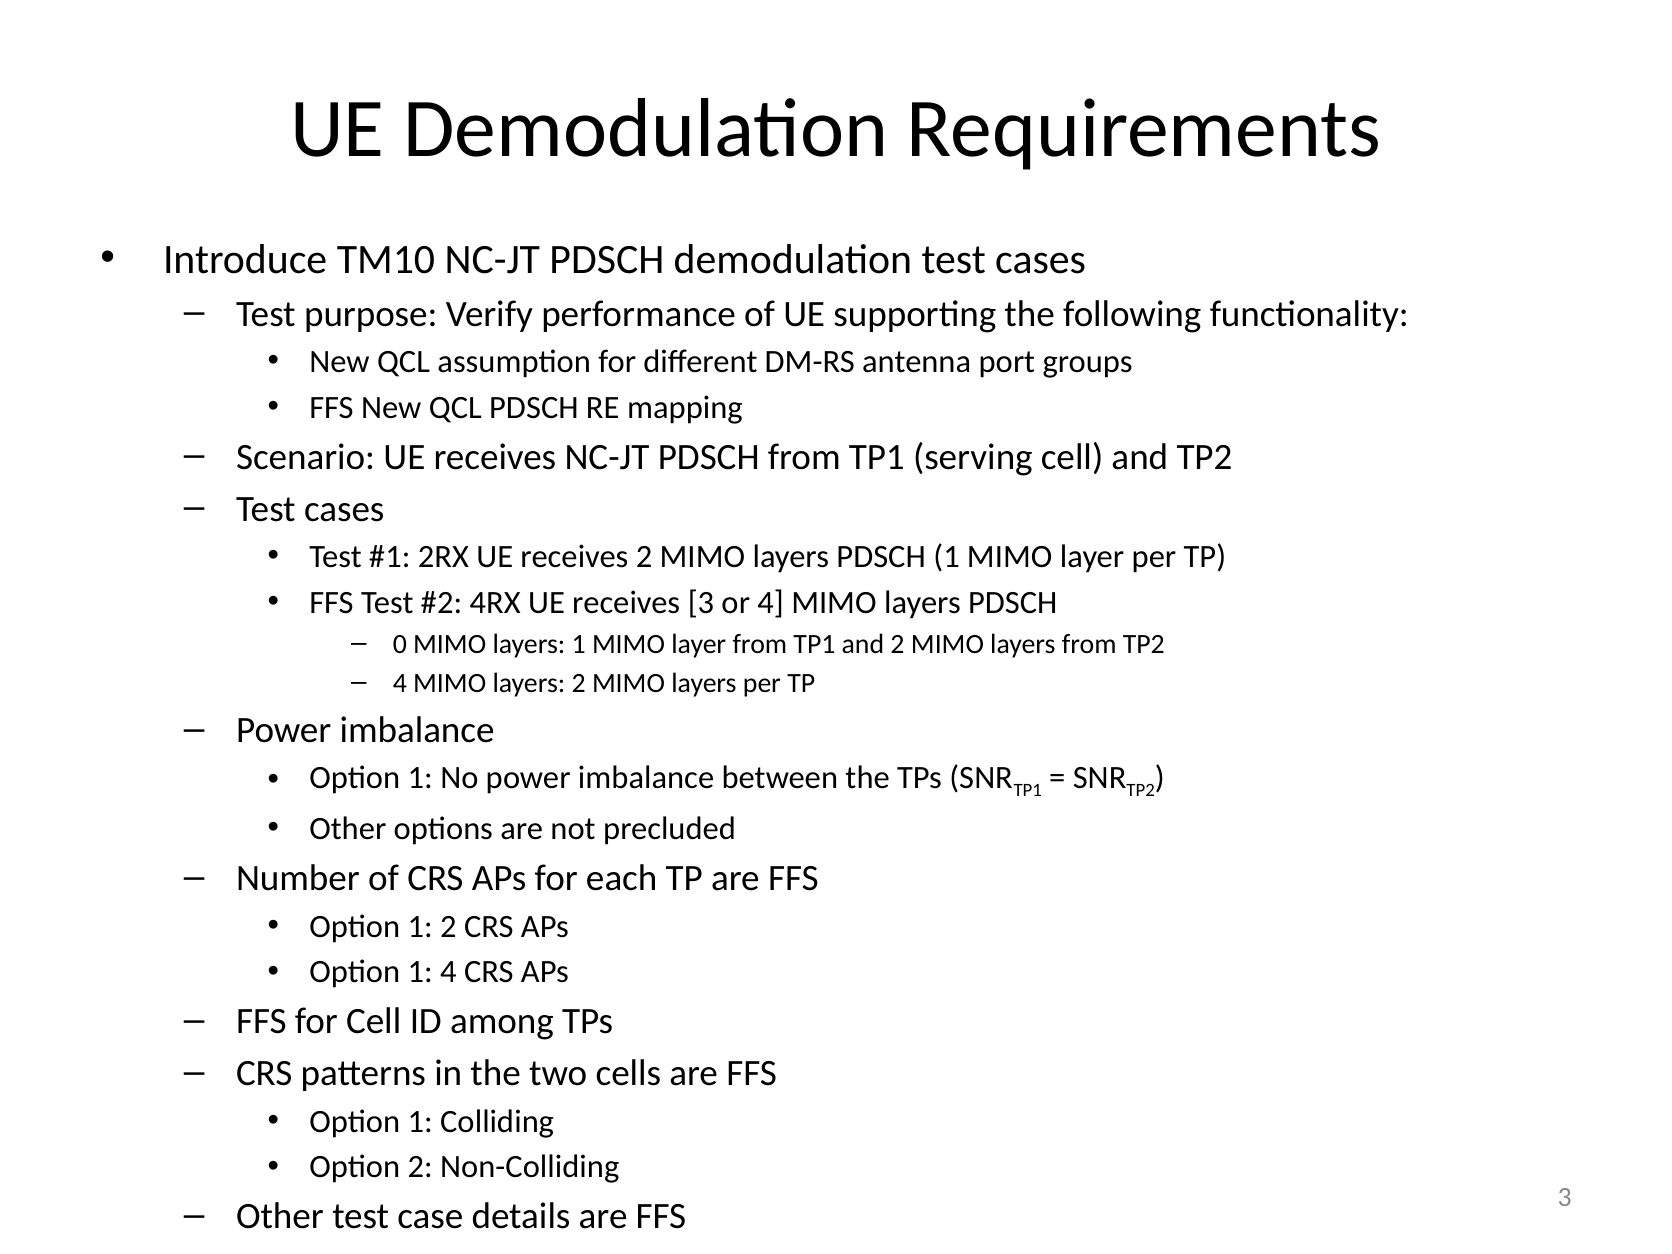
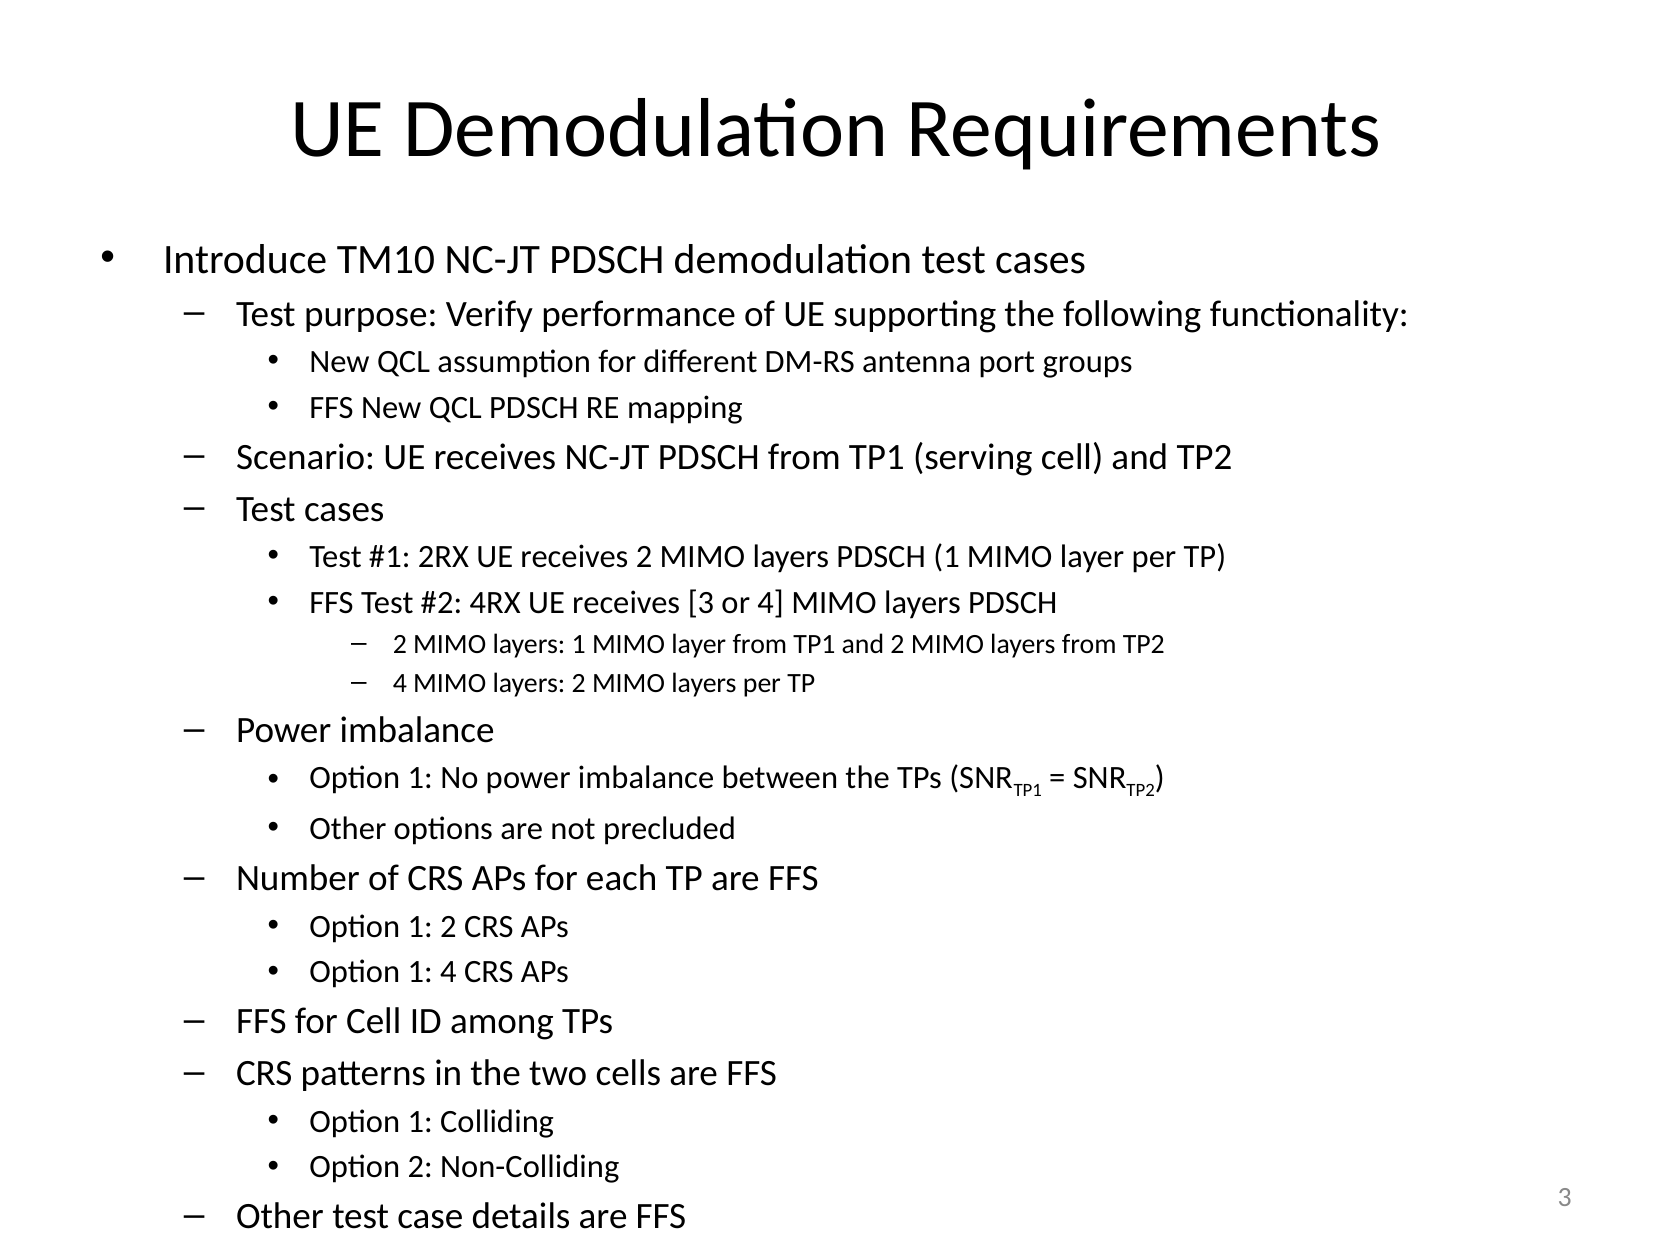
0 at (400, 644): 0 -> 2
